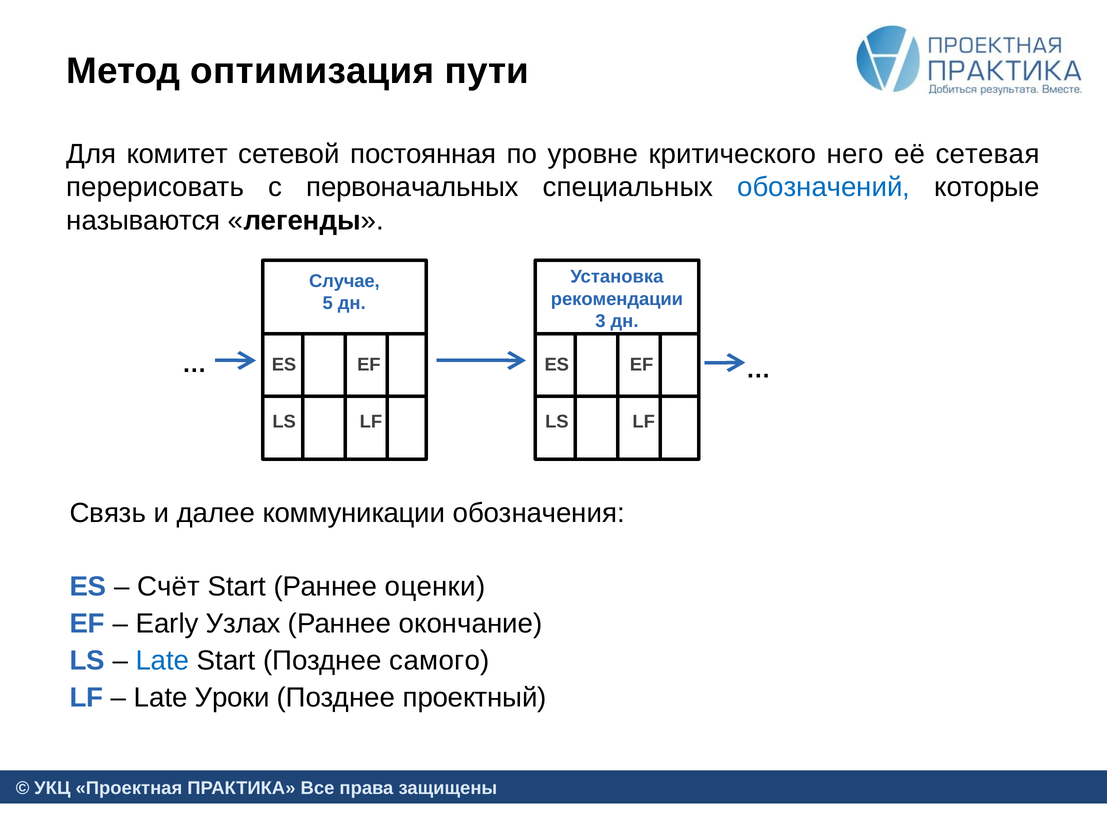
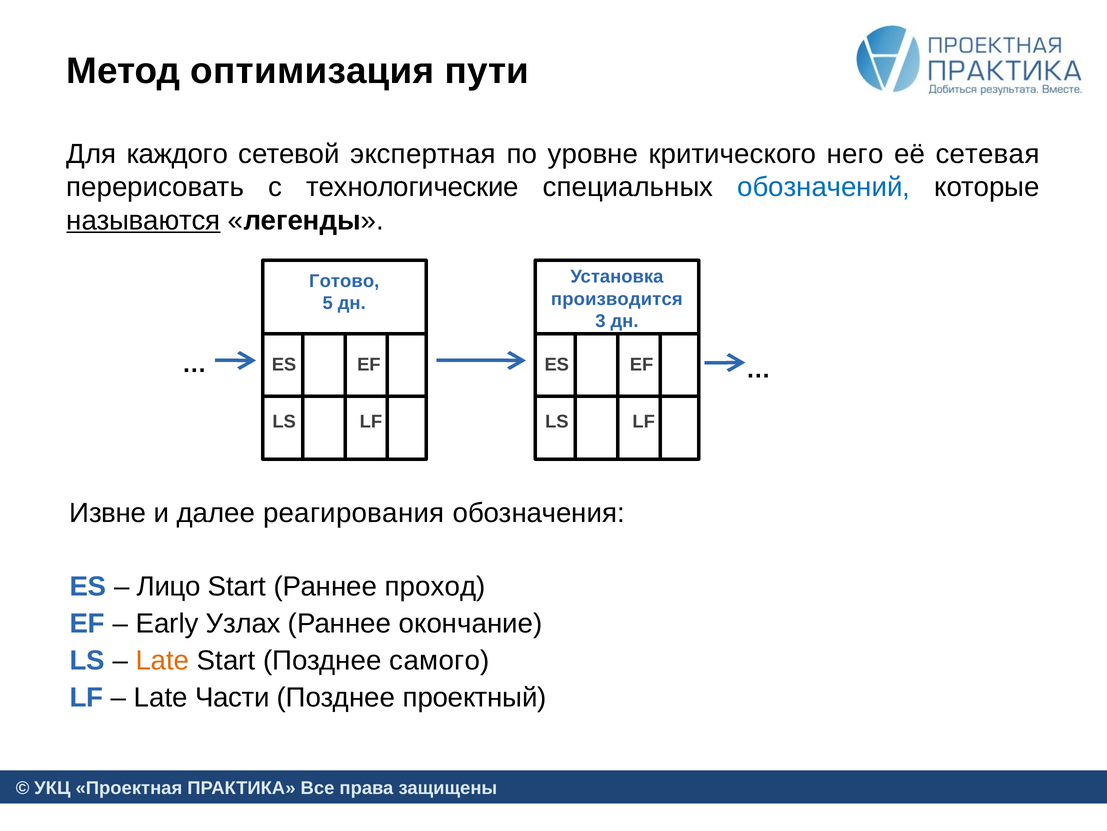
комитет: комитет -> каждого
постоянная: постоянная -> экспертная
первоначальных: первоначальных -> технологические
называются underline: none -> present
Случае: Случае -> Готово
рекомендации: рекомендации -> производится
Связь: Связь -> Извне
коммуникации: коммуникации -> реагирования
Счёт: Счёт -> Лицо
оценки: оценки -> проход
Late at (162, 660) colour: blue -> orange
Уроки: Уроки -> Части
